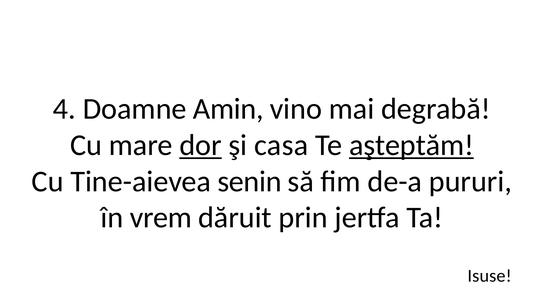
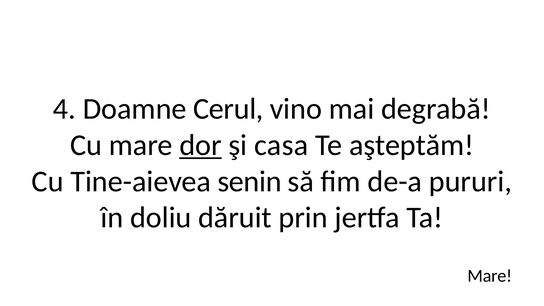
Amin: Amin -> Cerul
aşteptăm underline: present -> none
vrem: vrem -> doliu
Isuse at (490, 276): Isuse -> Mare
